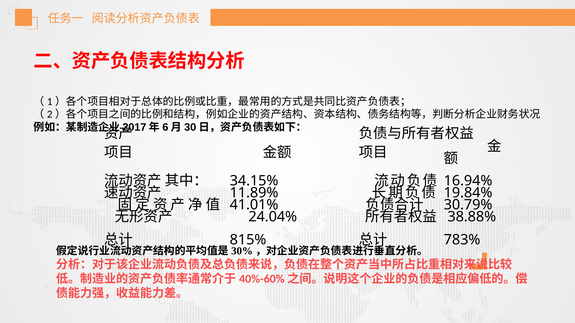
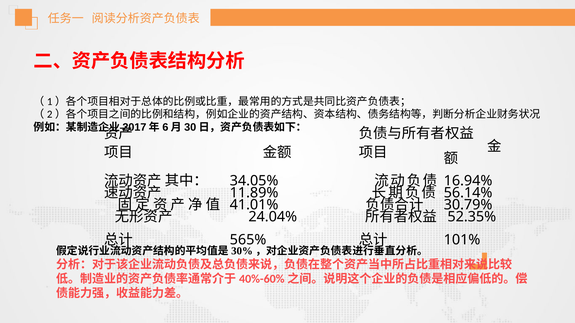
34.15%: 34.15% -> 34.05%
19.84%: 19.84% -> 56.14%
38.88%: 38.88% -> 52.35%
815%: 815% -> 565%
783%: 783% -> 101%
